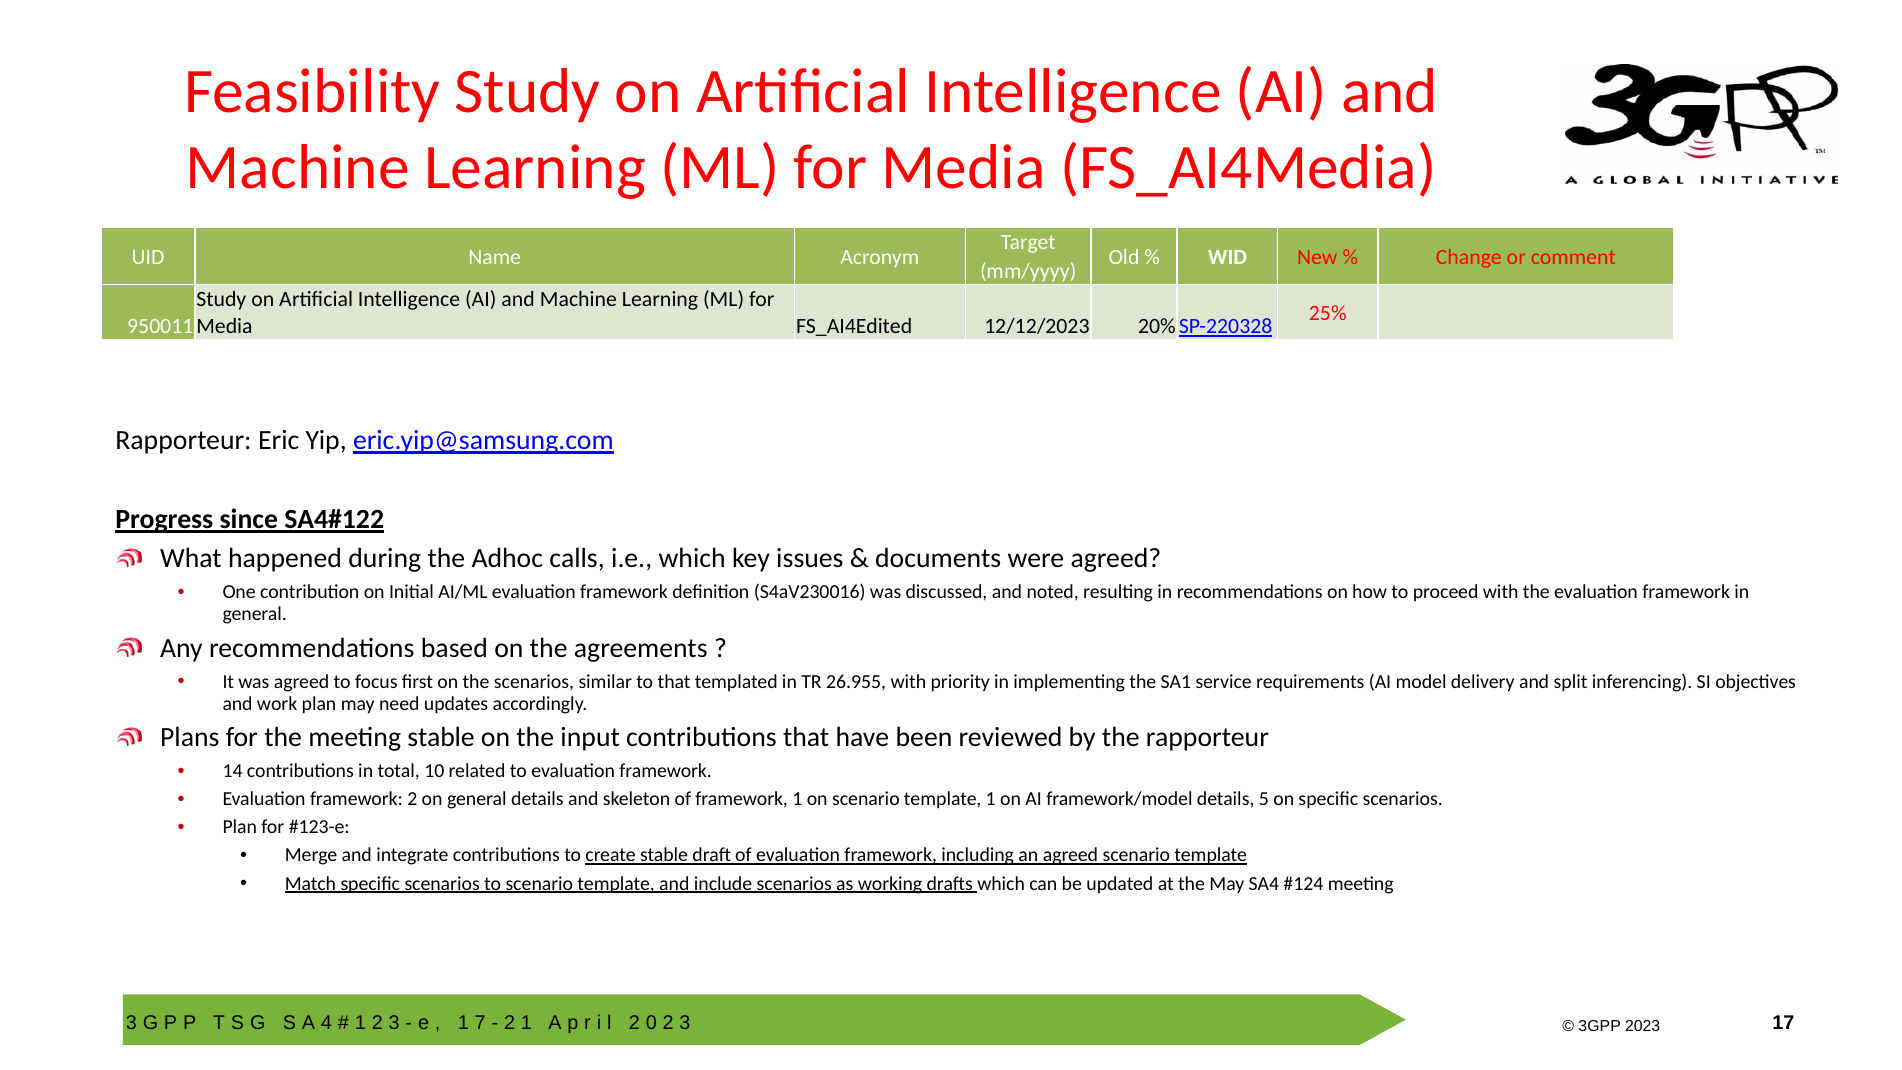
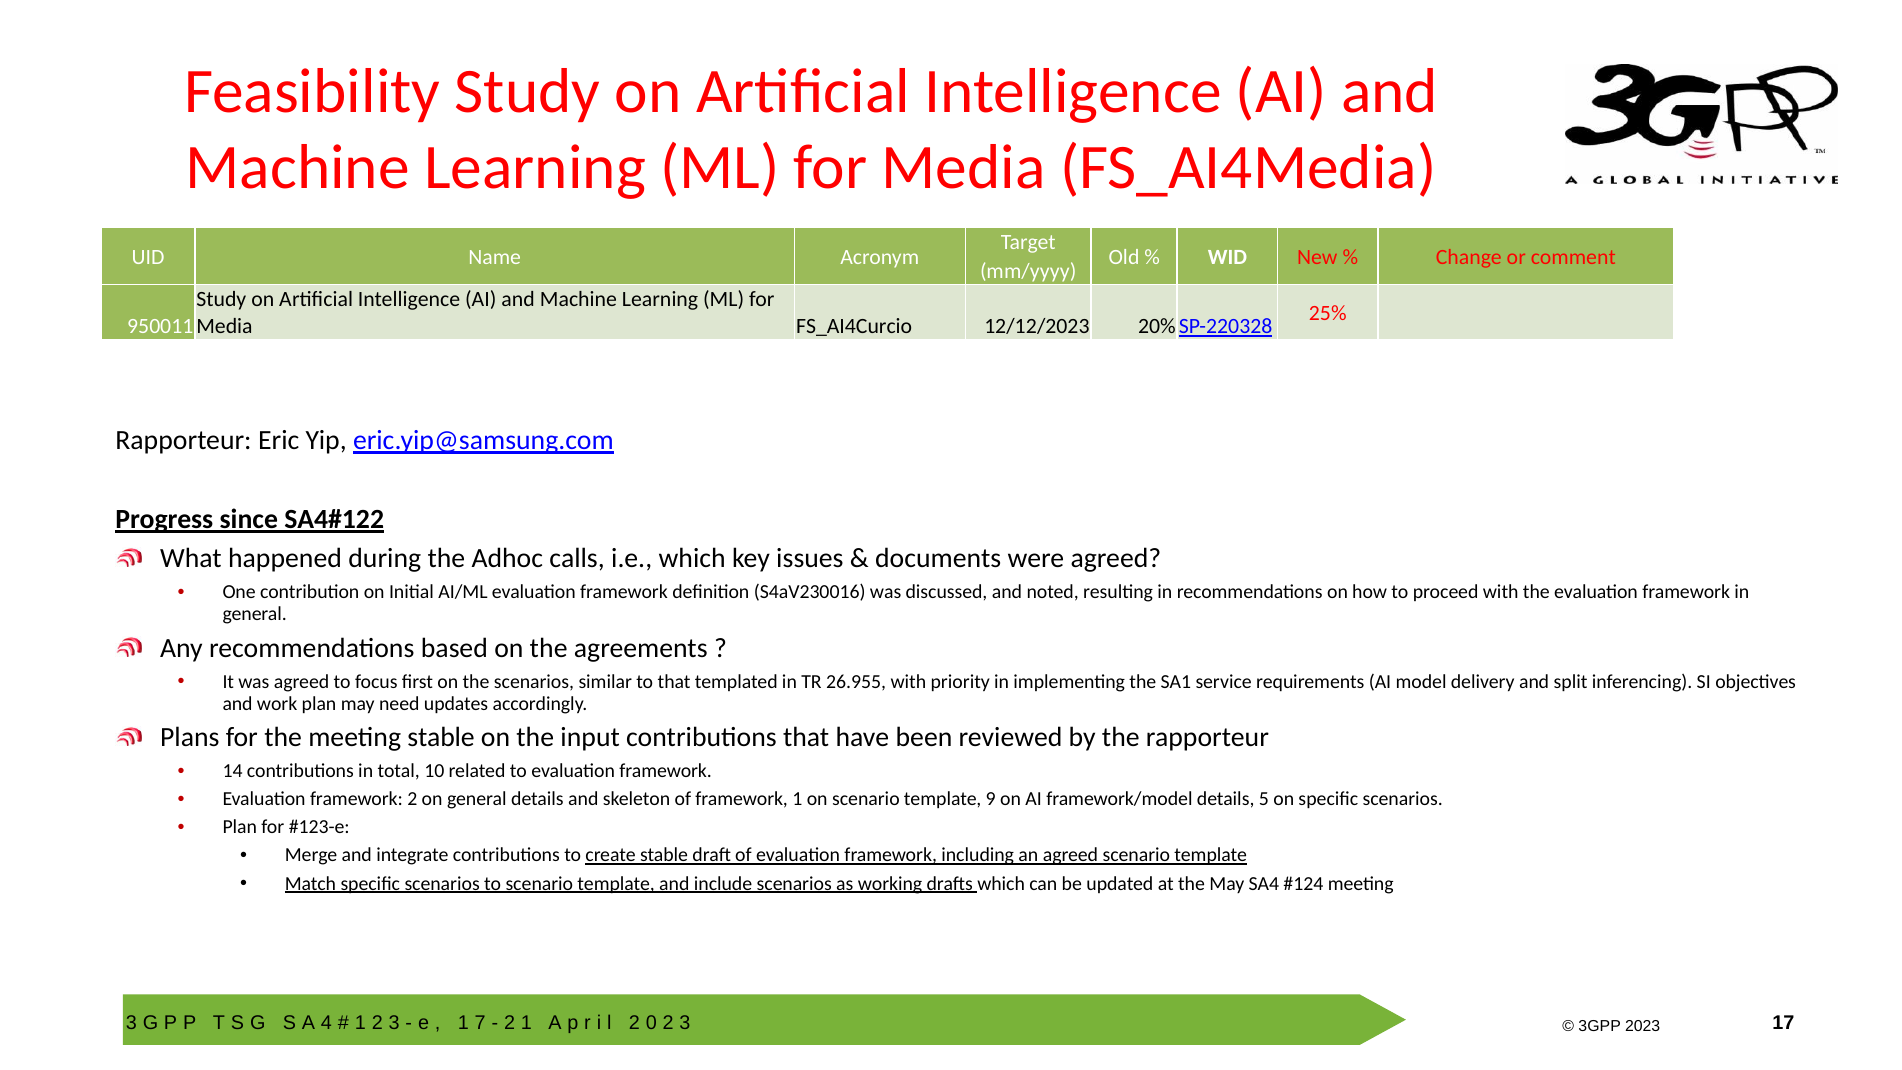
FS_AI4Edited: FS_AI4Edited -> FS_AI4Curcio
template 1: 1 -> 9
